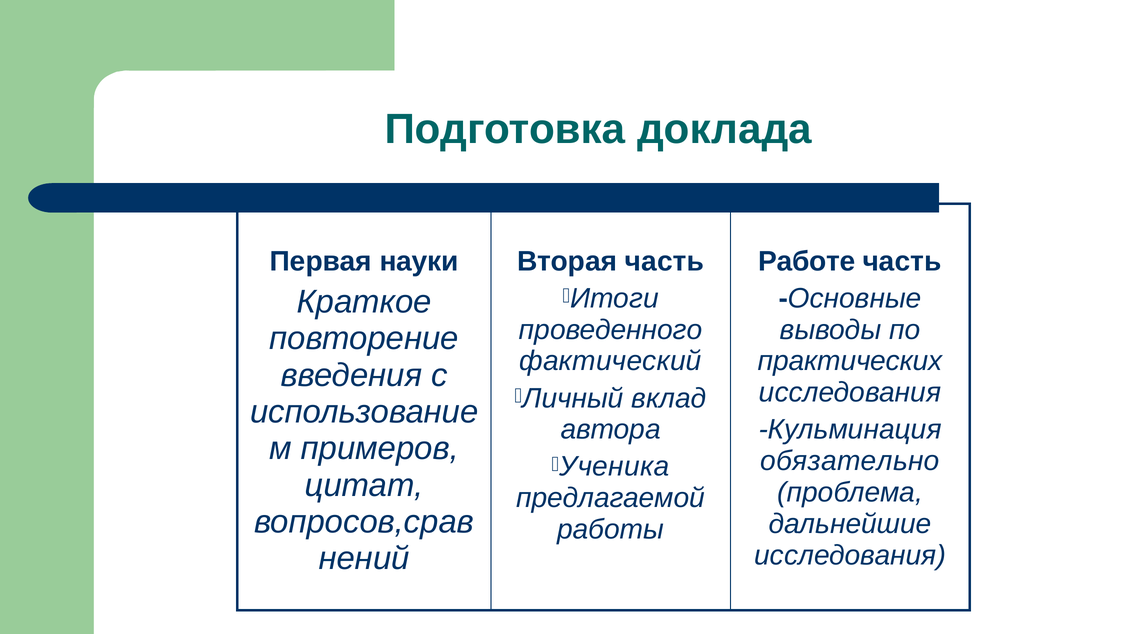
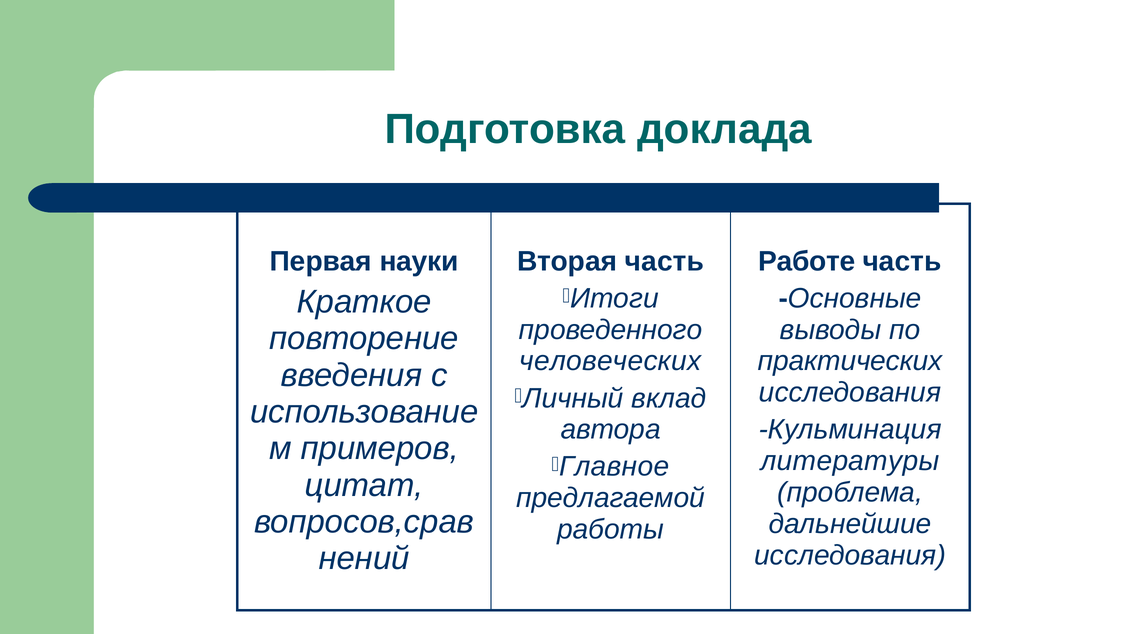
фактический: фактический -> человеческих
обязательно: обязательно -> литературы
Ученика: Ученика -> Главное
